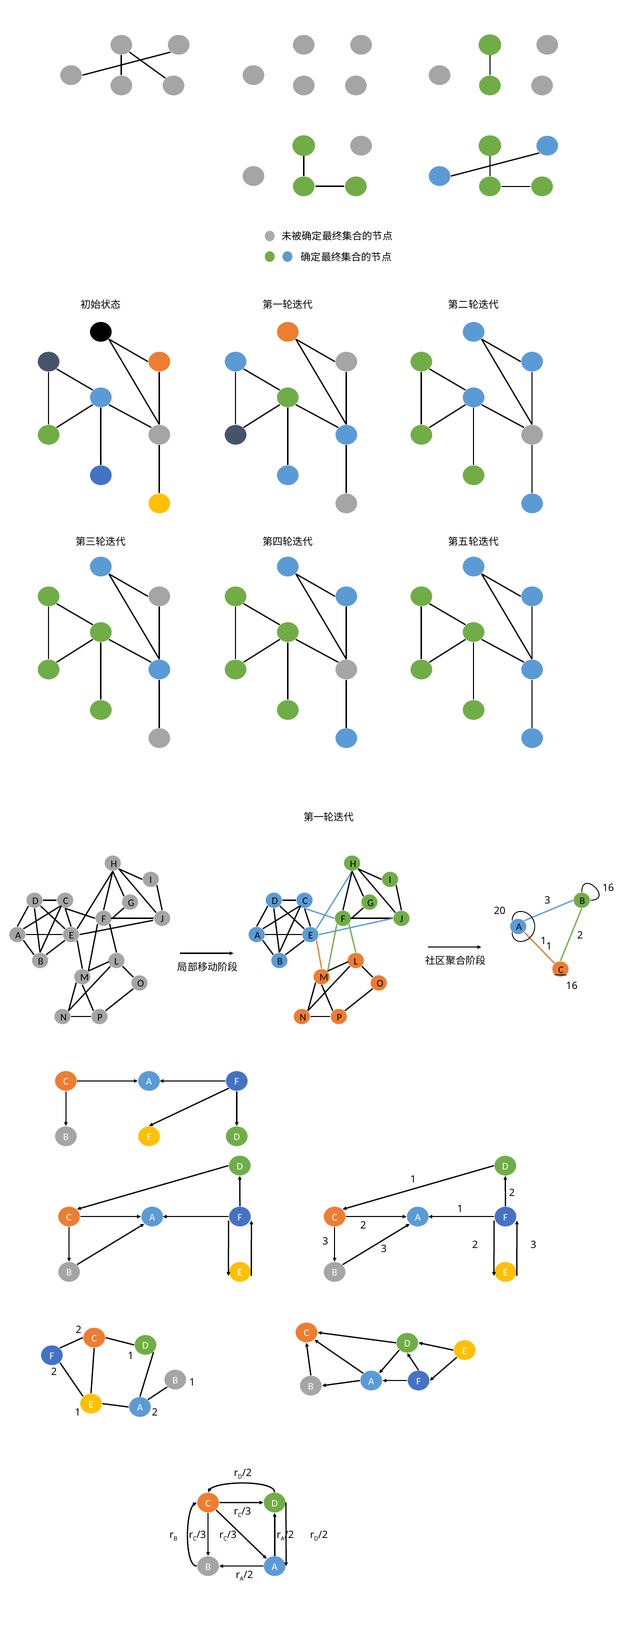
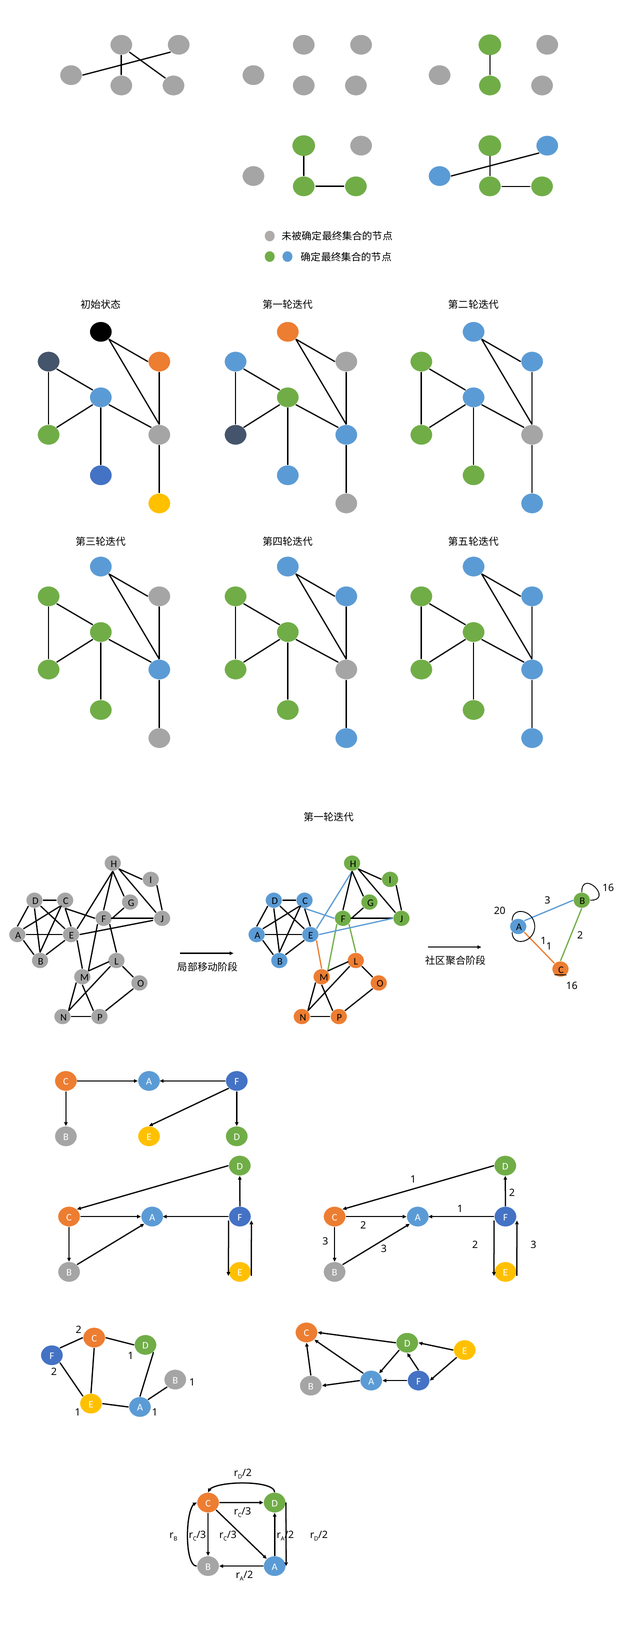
2 at (155, 1412): 2 -> 1
